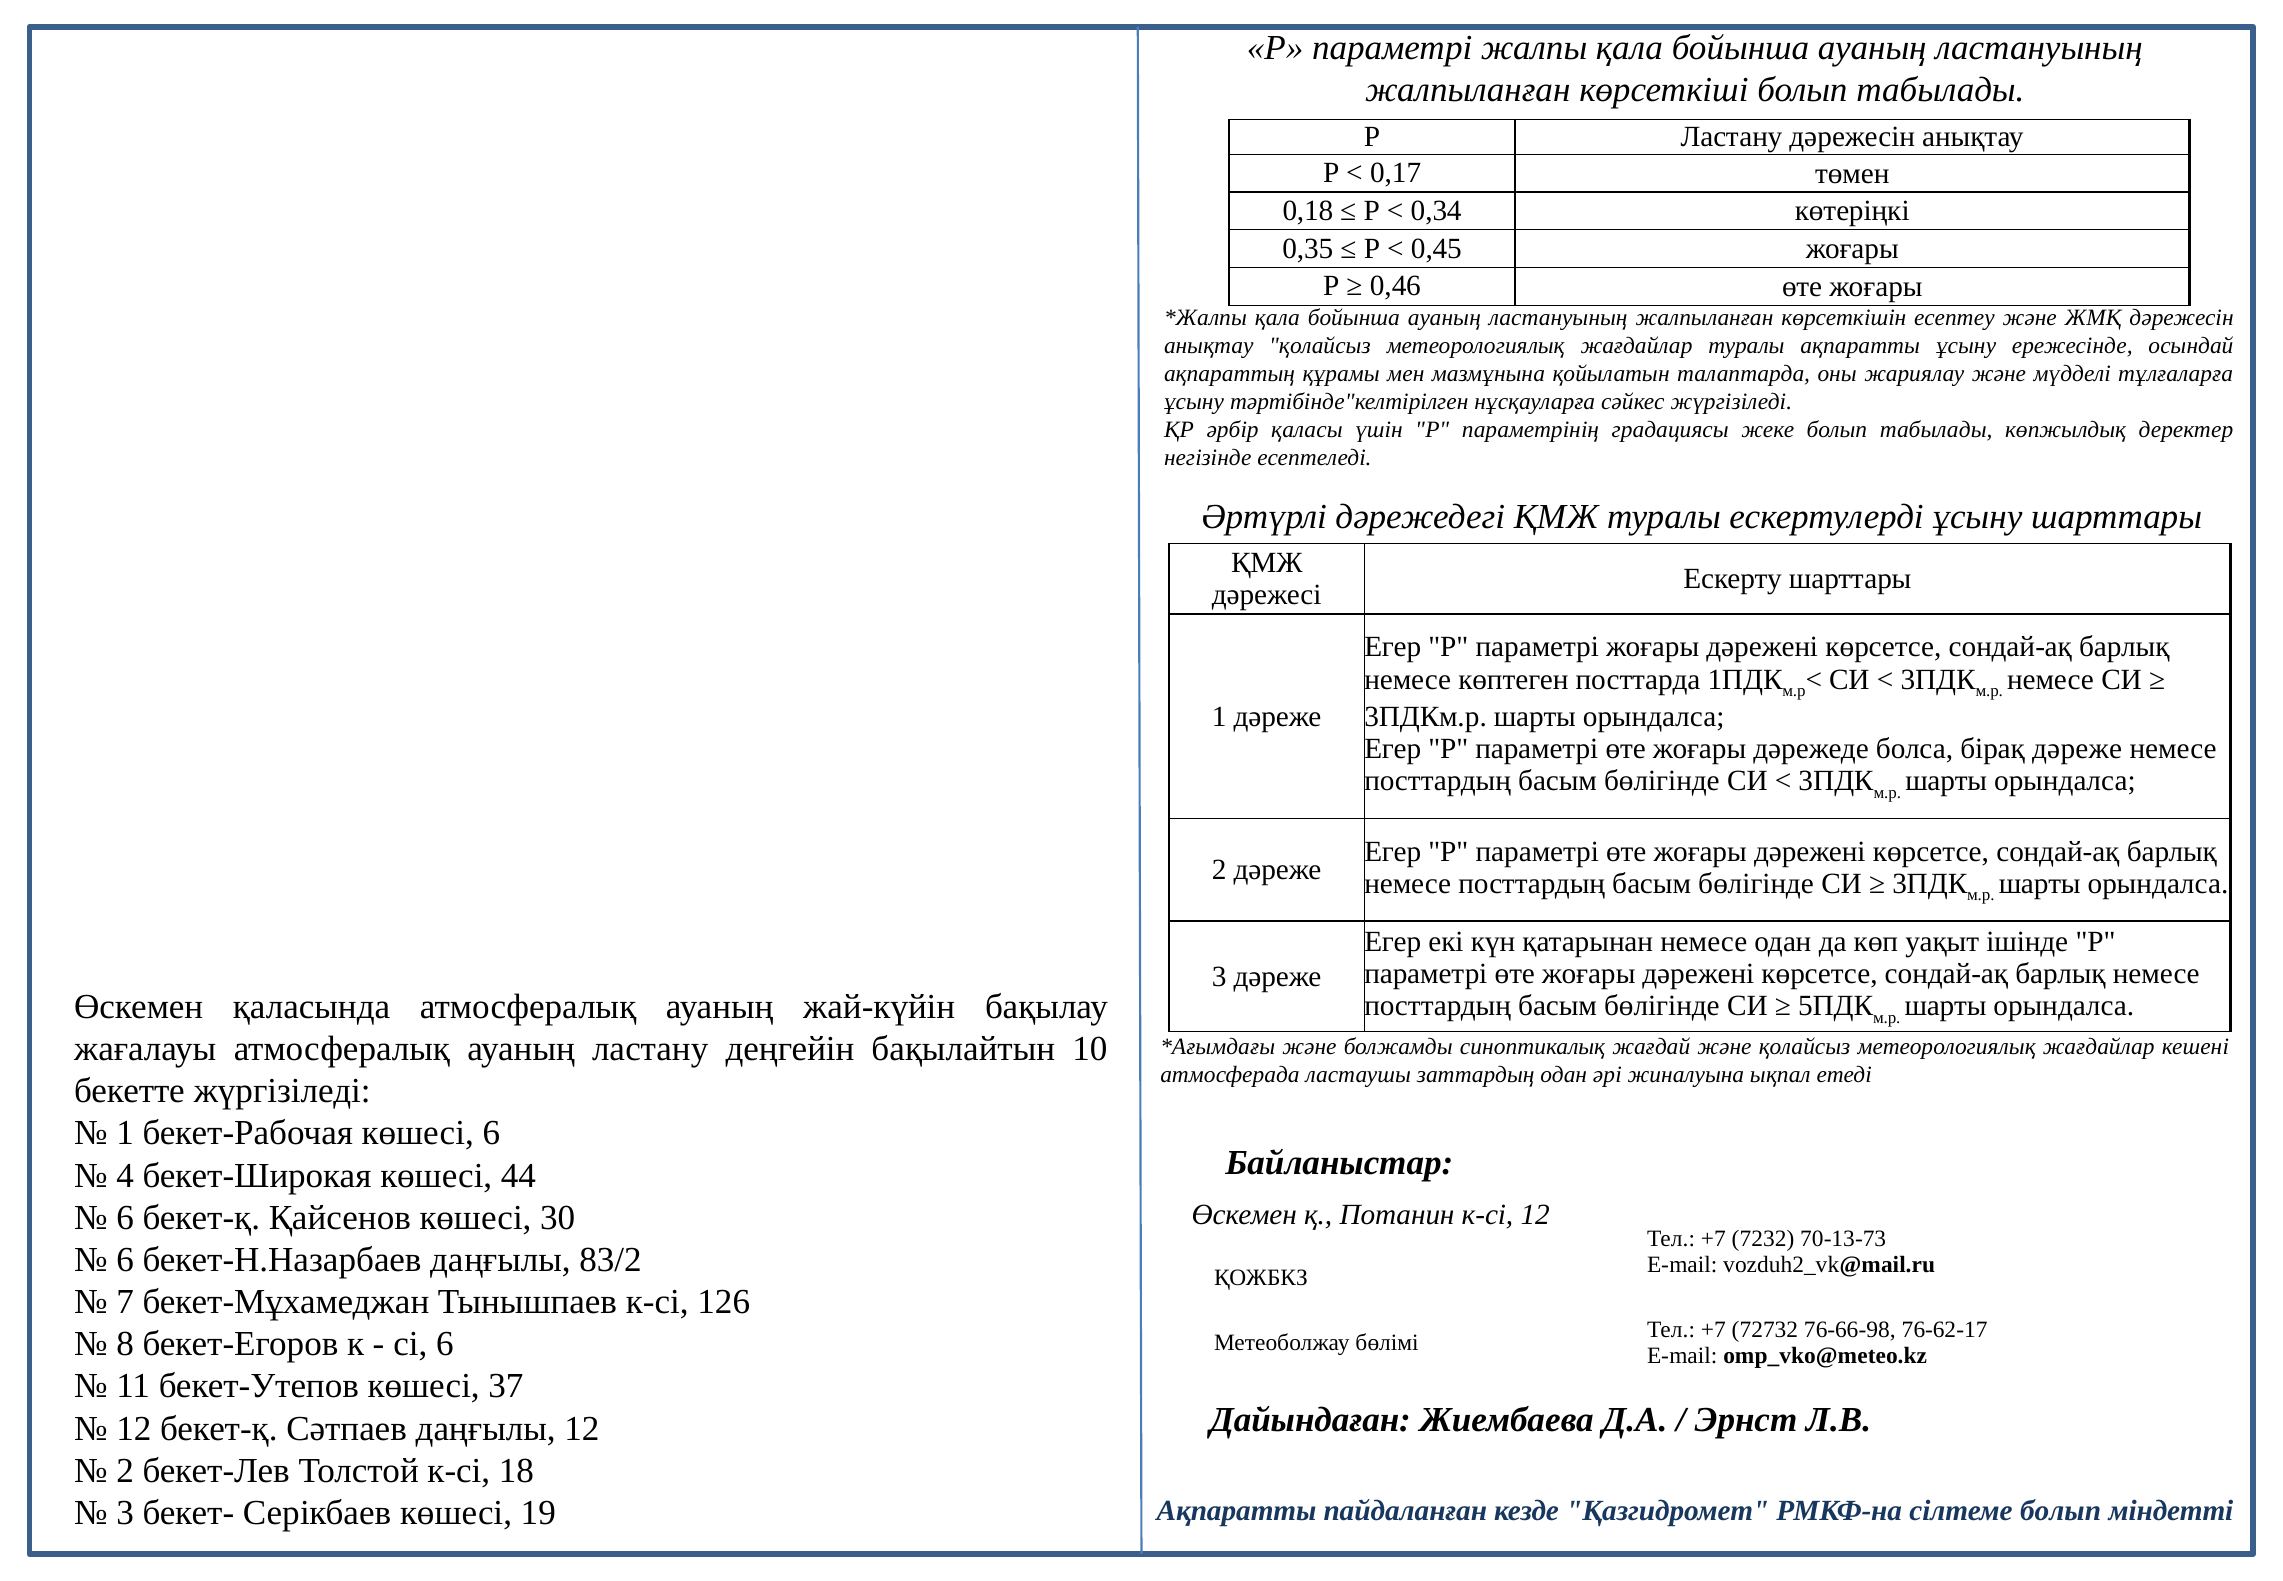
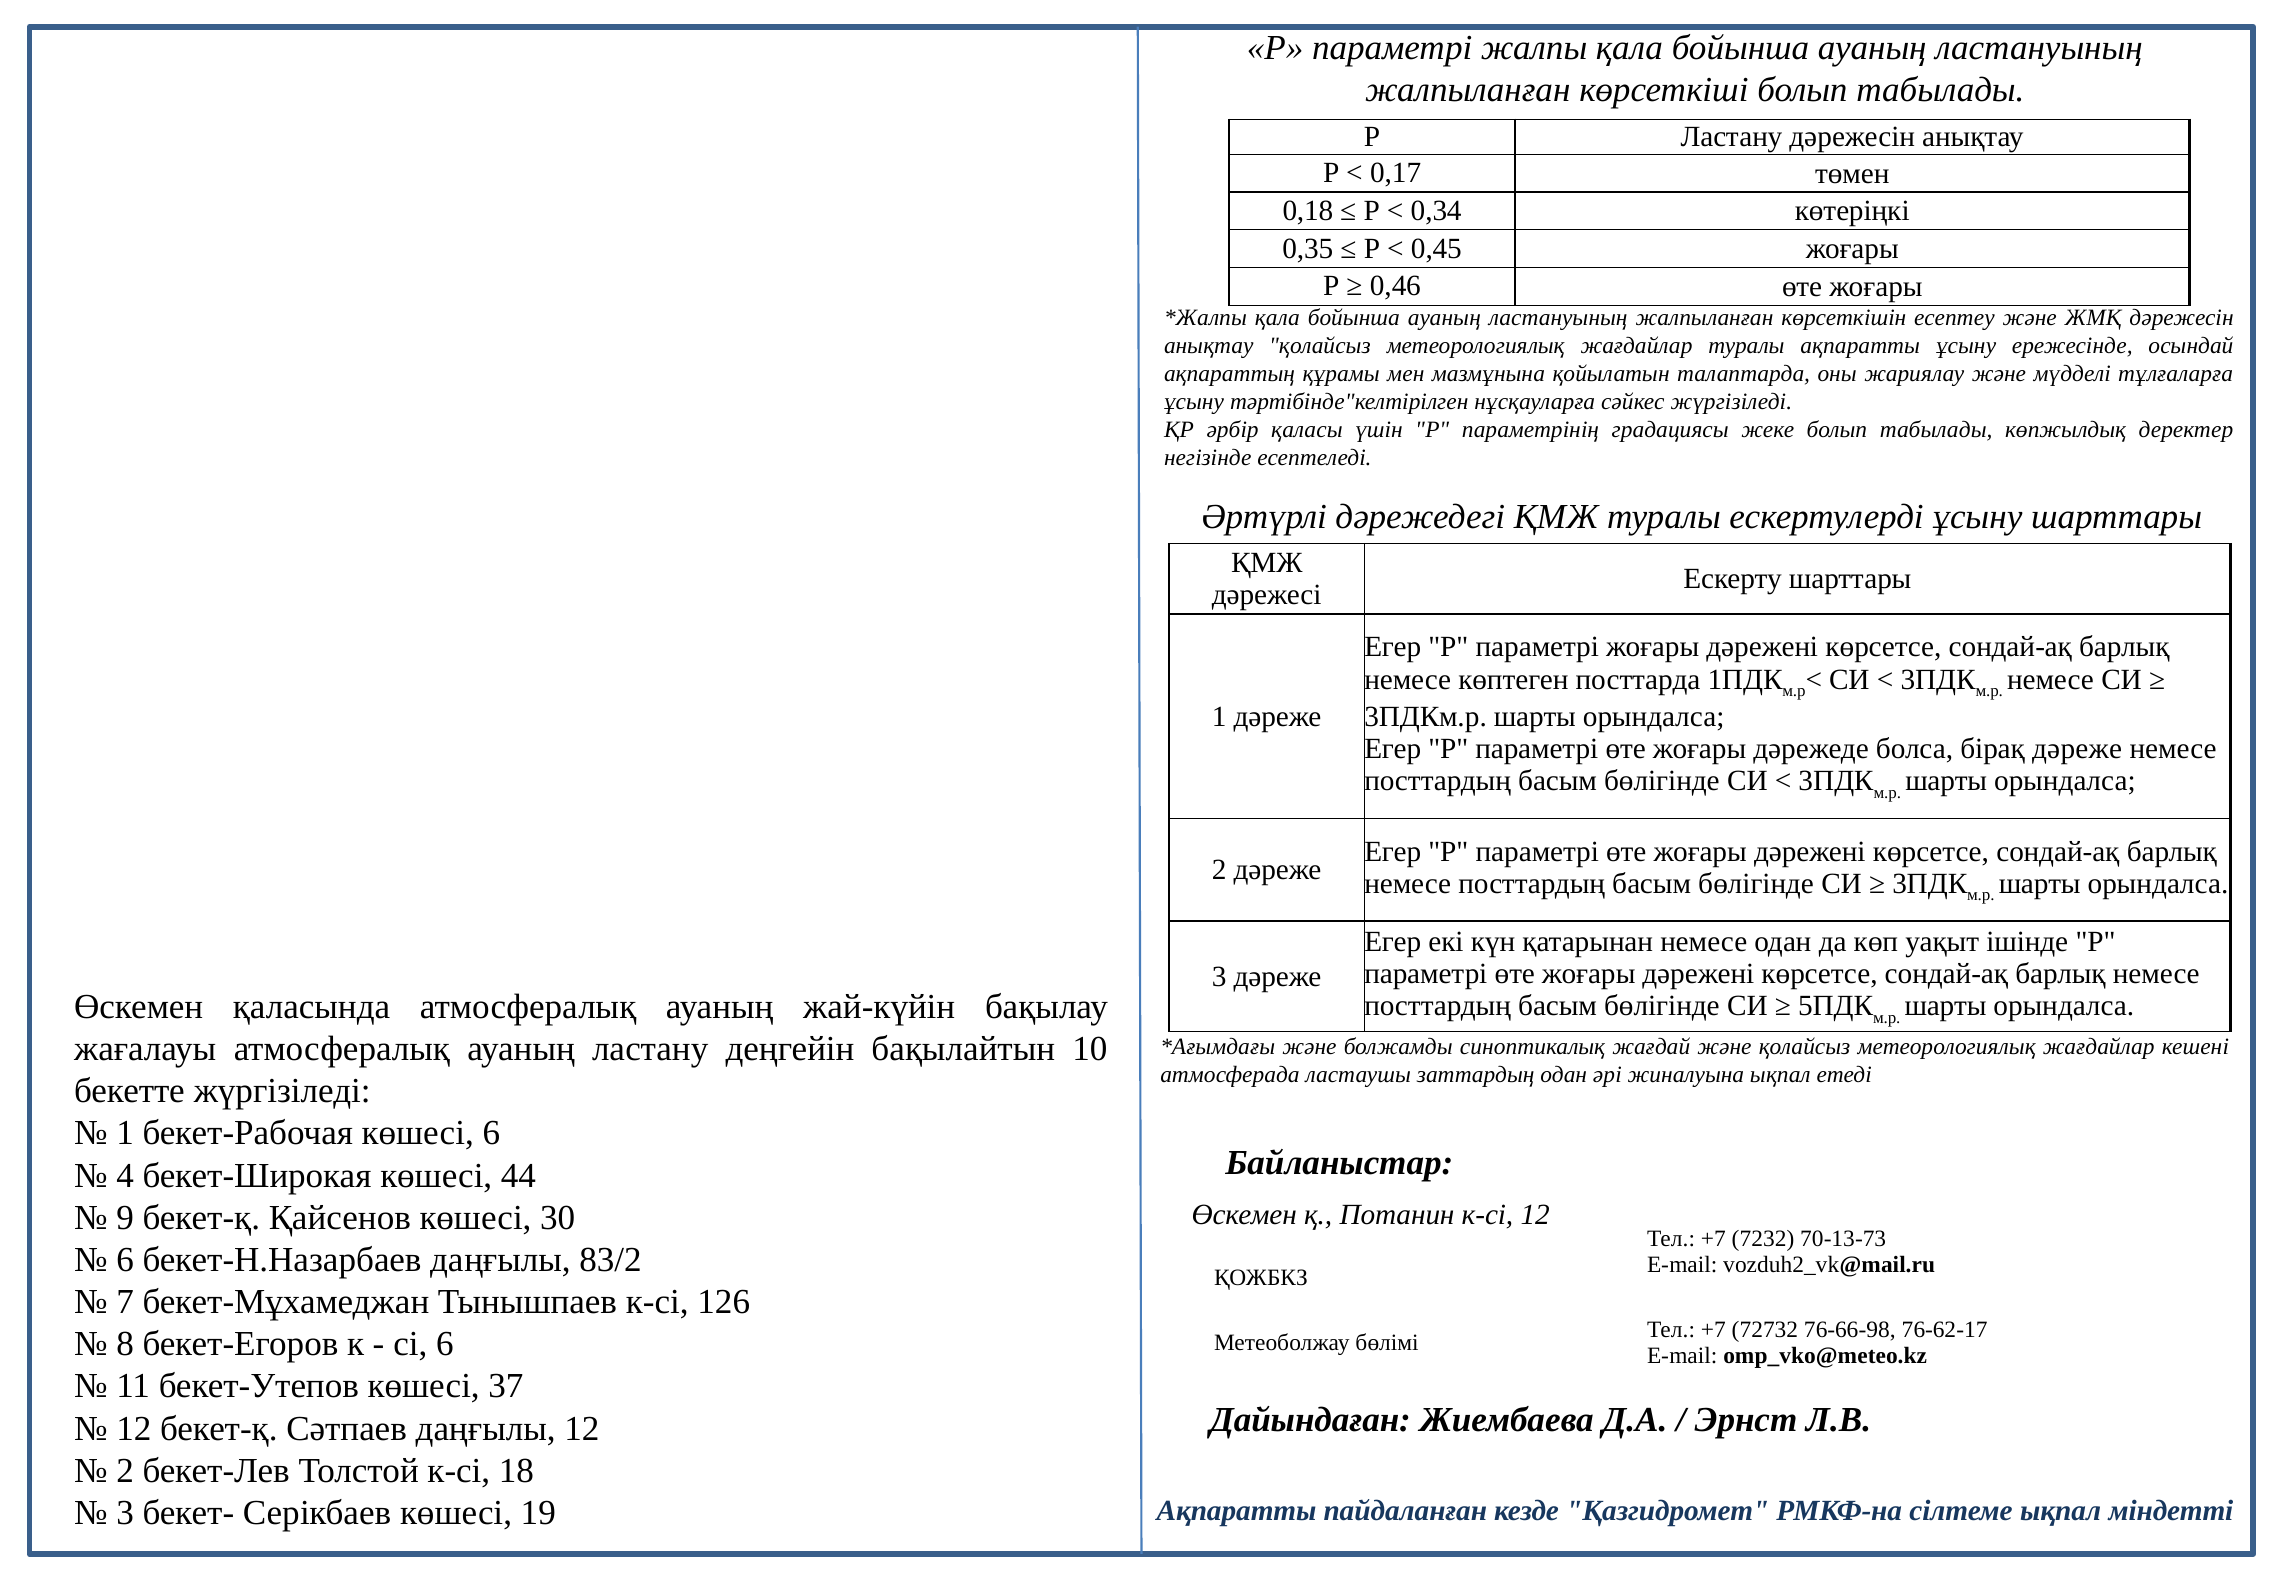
6 at (125, 1217): 6 -> 9
сілтеме болып: болып -> ықпал
